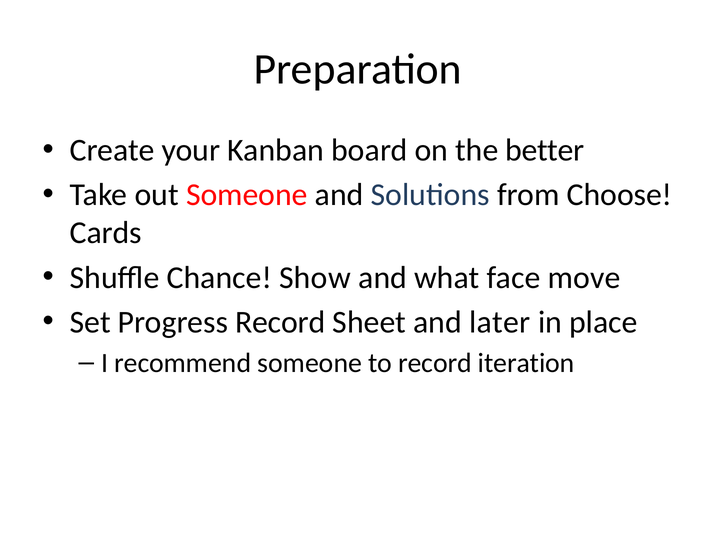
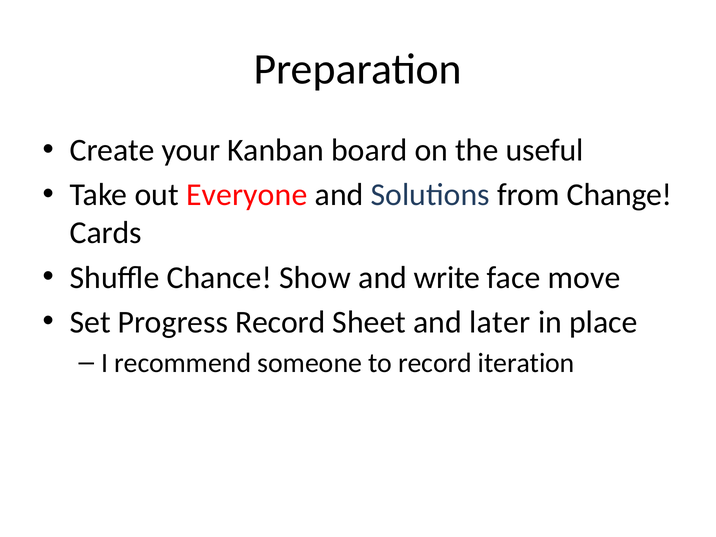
better: better -> useful
out Someone: Someone -> Everyone
Choose: Choose -> Change
what: what -> write
